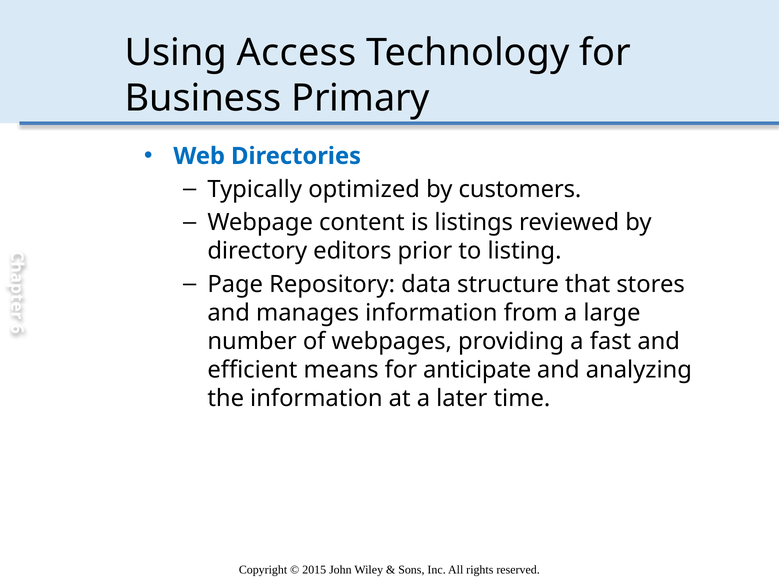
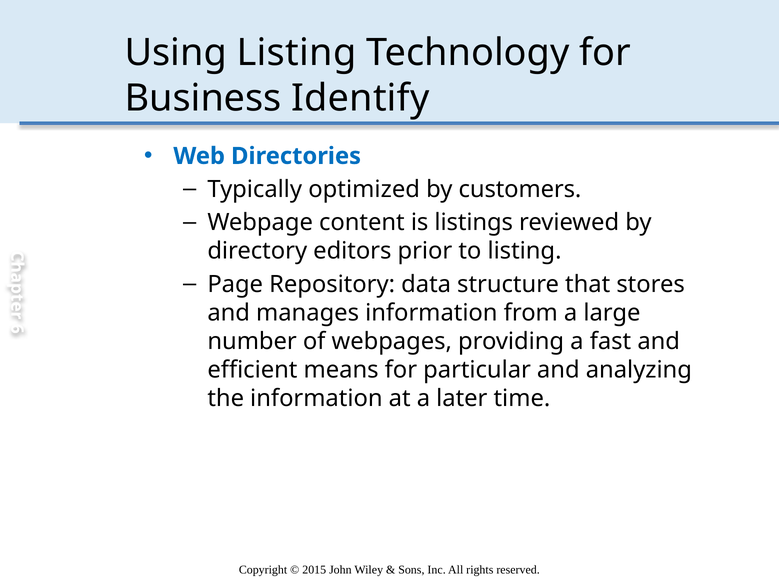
Using Access: Access -> Listing
Primary: Primary -> Identify
anticipate: anticipate -> particular
